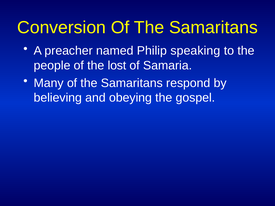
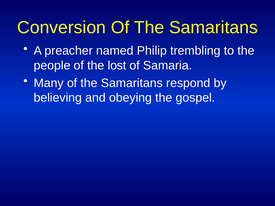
speaking: speaking -> trembling
